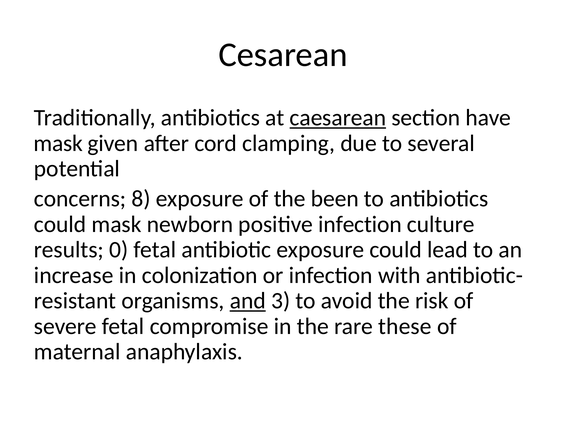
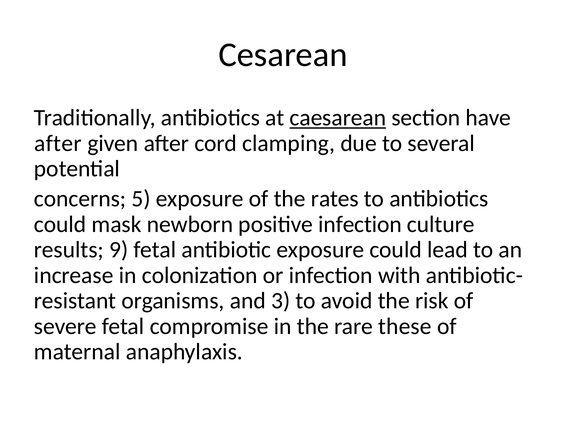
mask at (58, 143): mask -> after
8: 8 -> 5
been: been -> rates
0: 0 -> 9
and underline: present -> none
